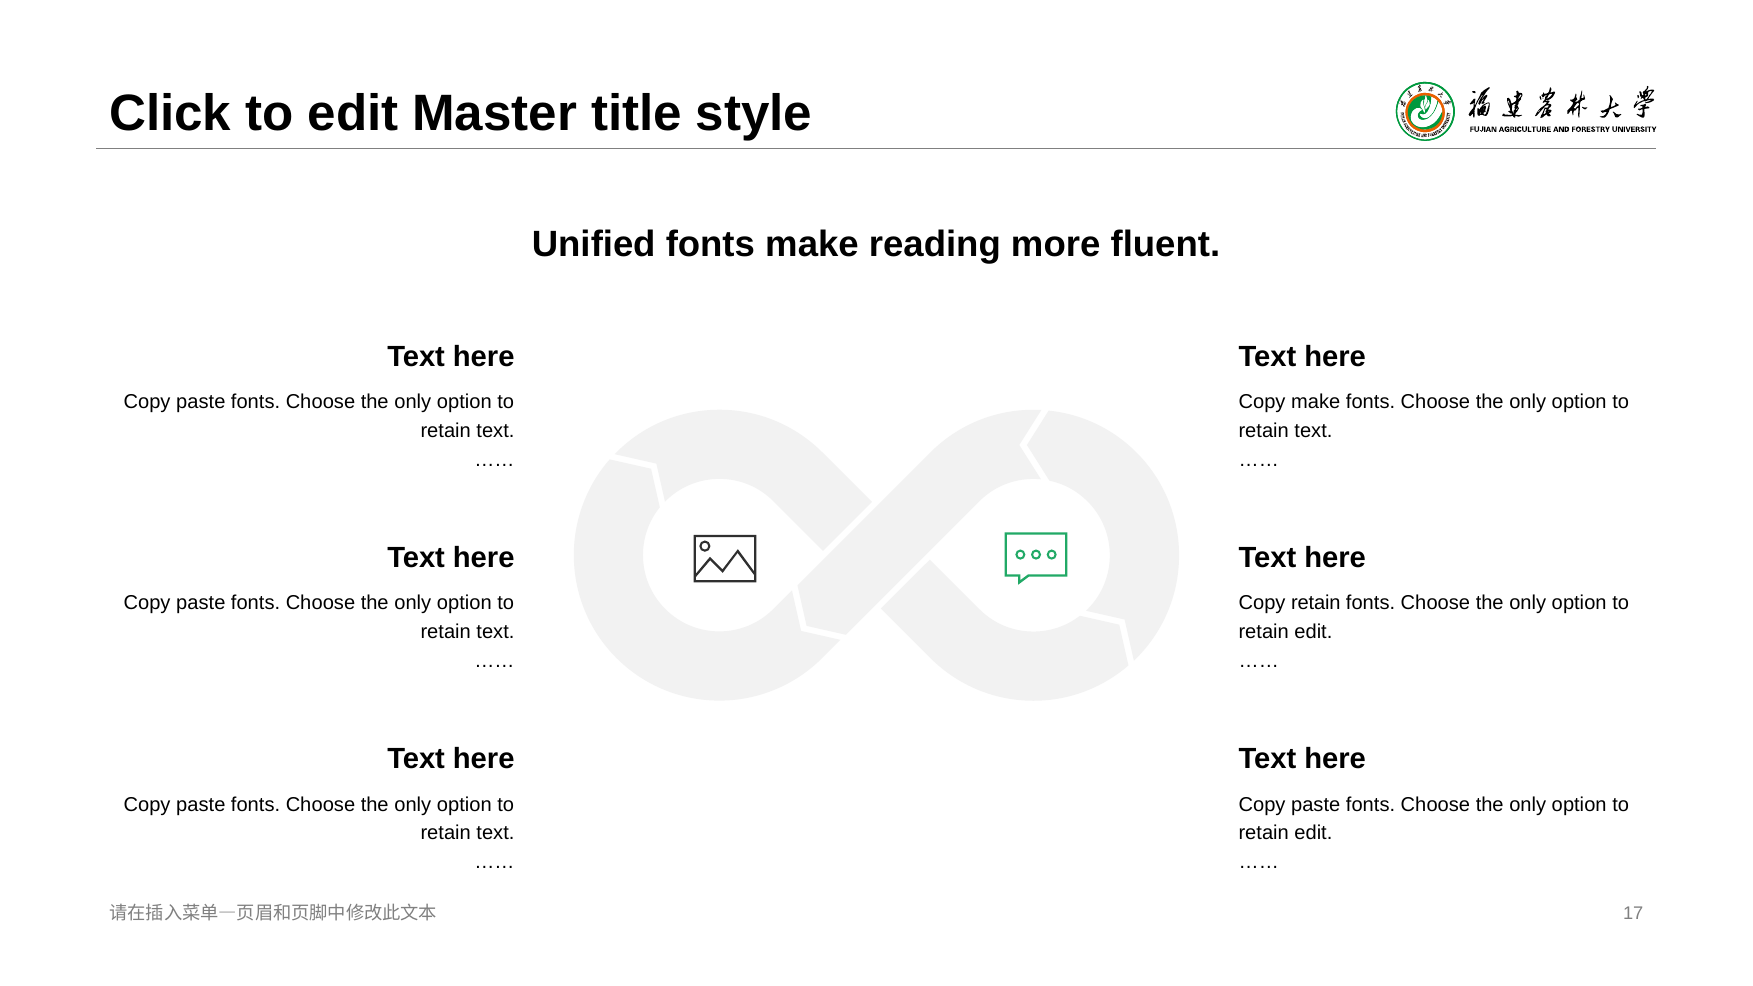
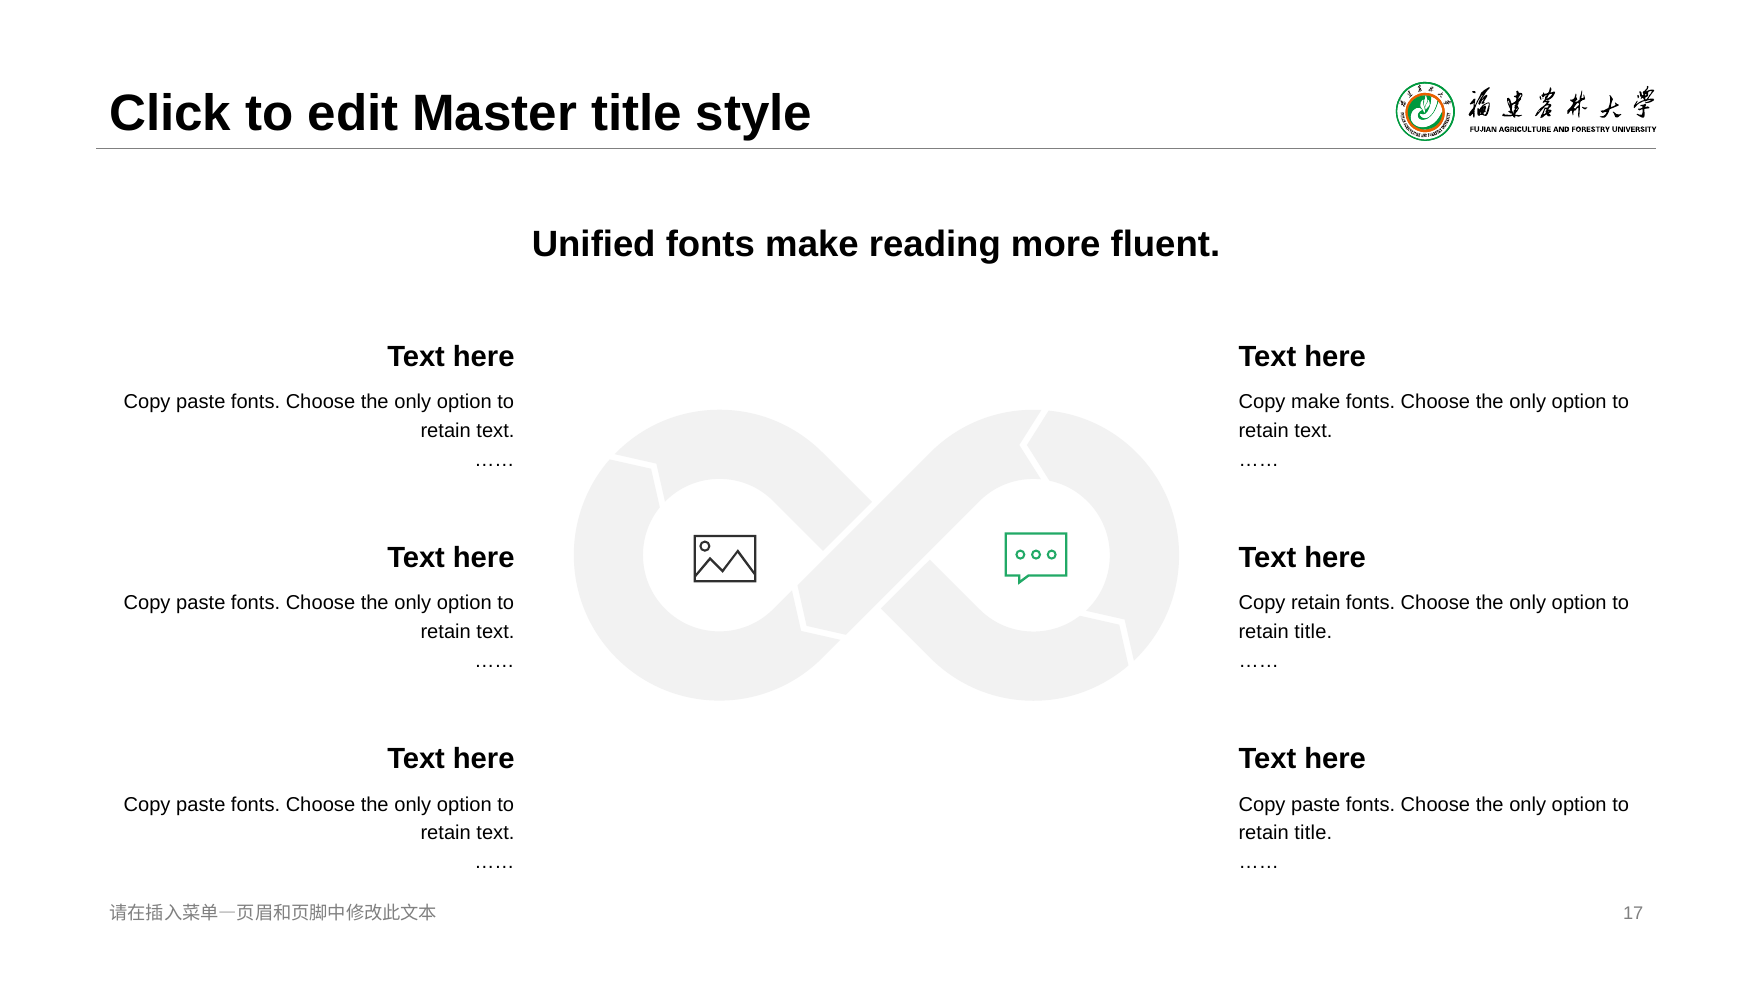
edit at (1313, 632): edit -> title
edit at (1313, 833): edit -> title
